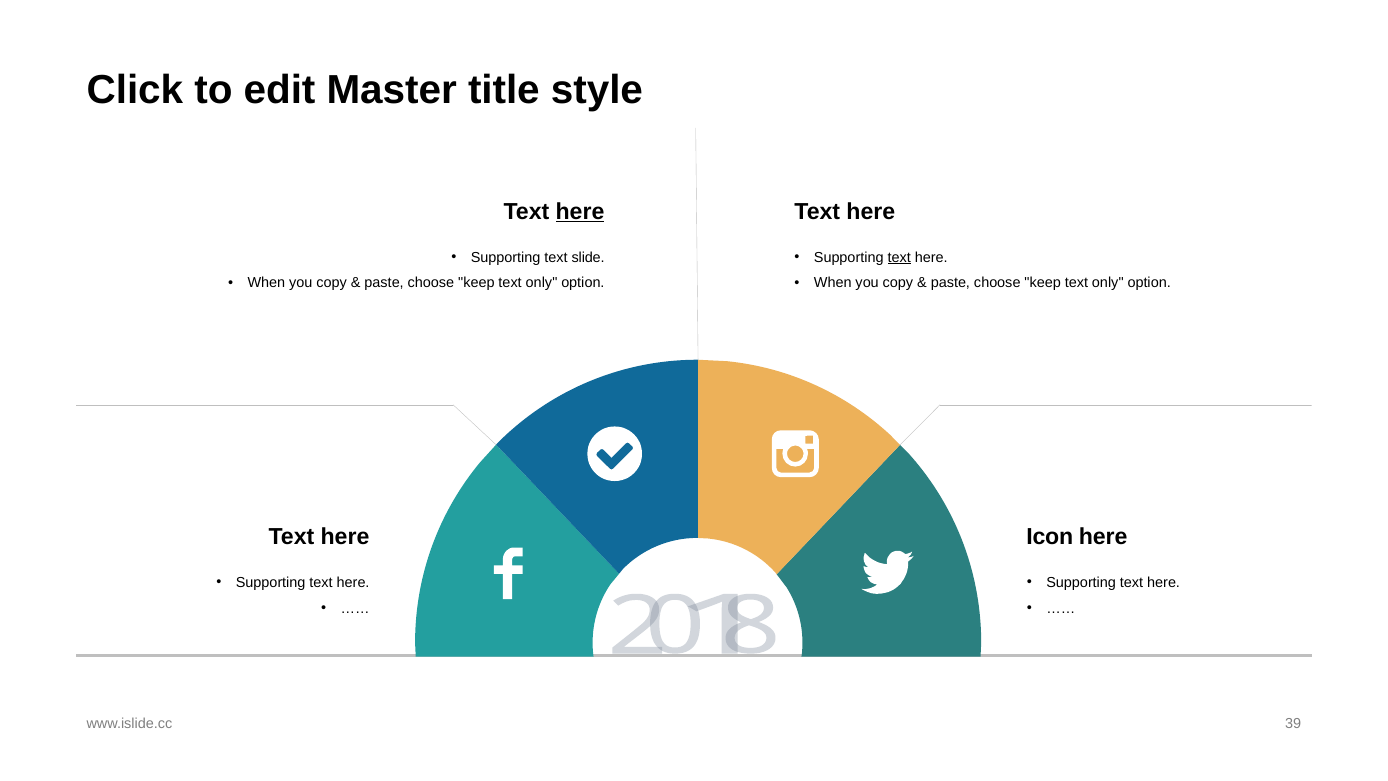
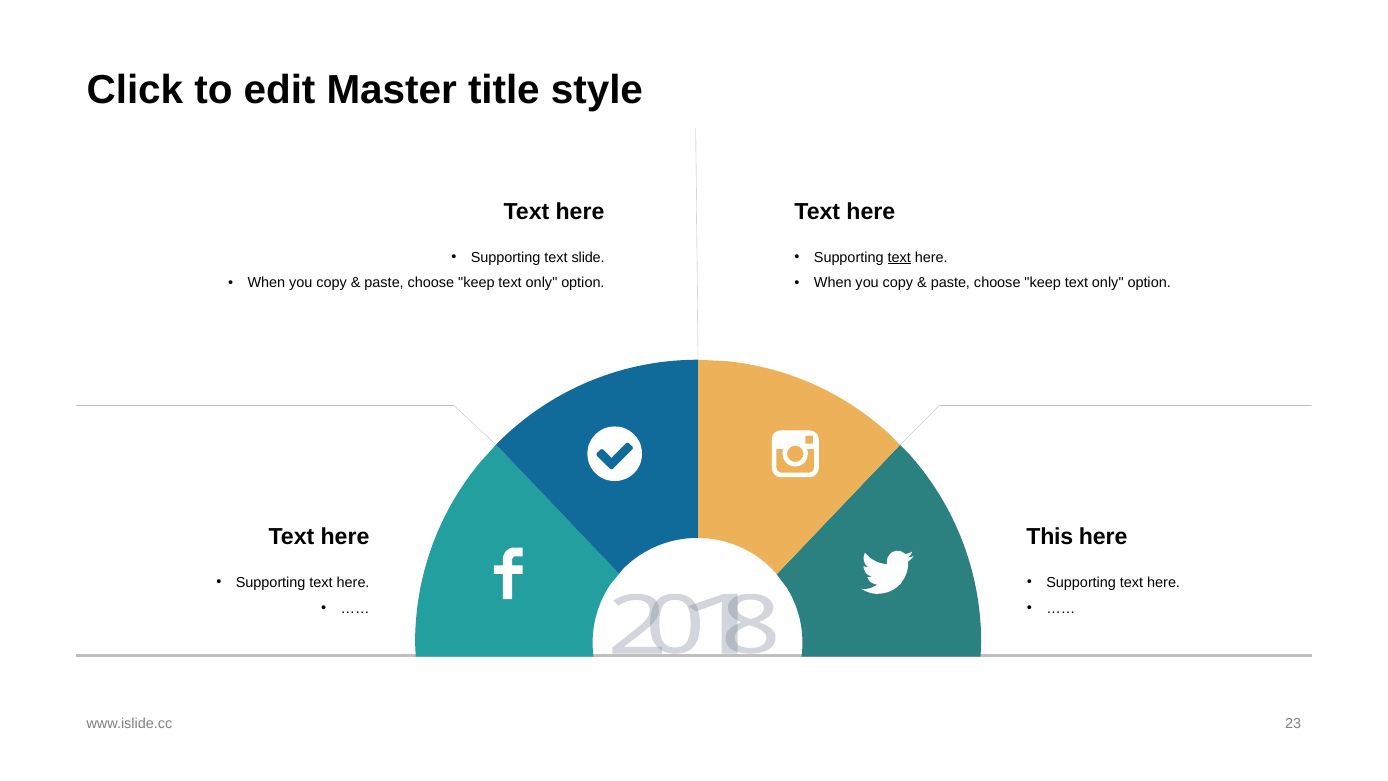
here at (580, 211) underline: present -> none
Icon: Icon -> This
39: 39 -> 23
